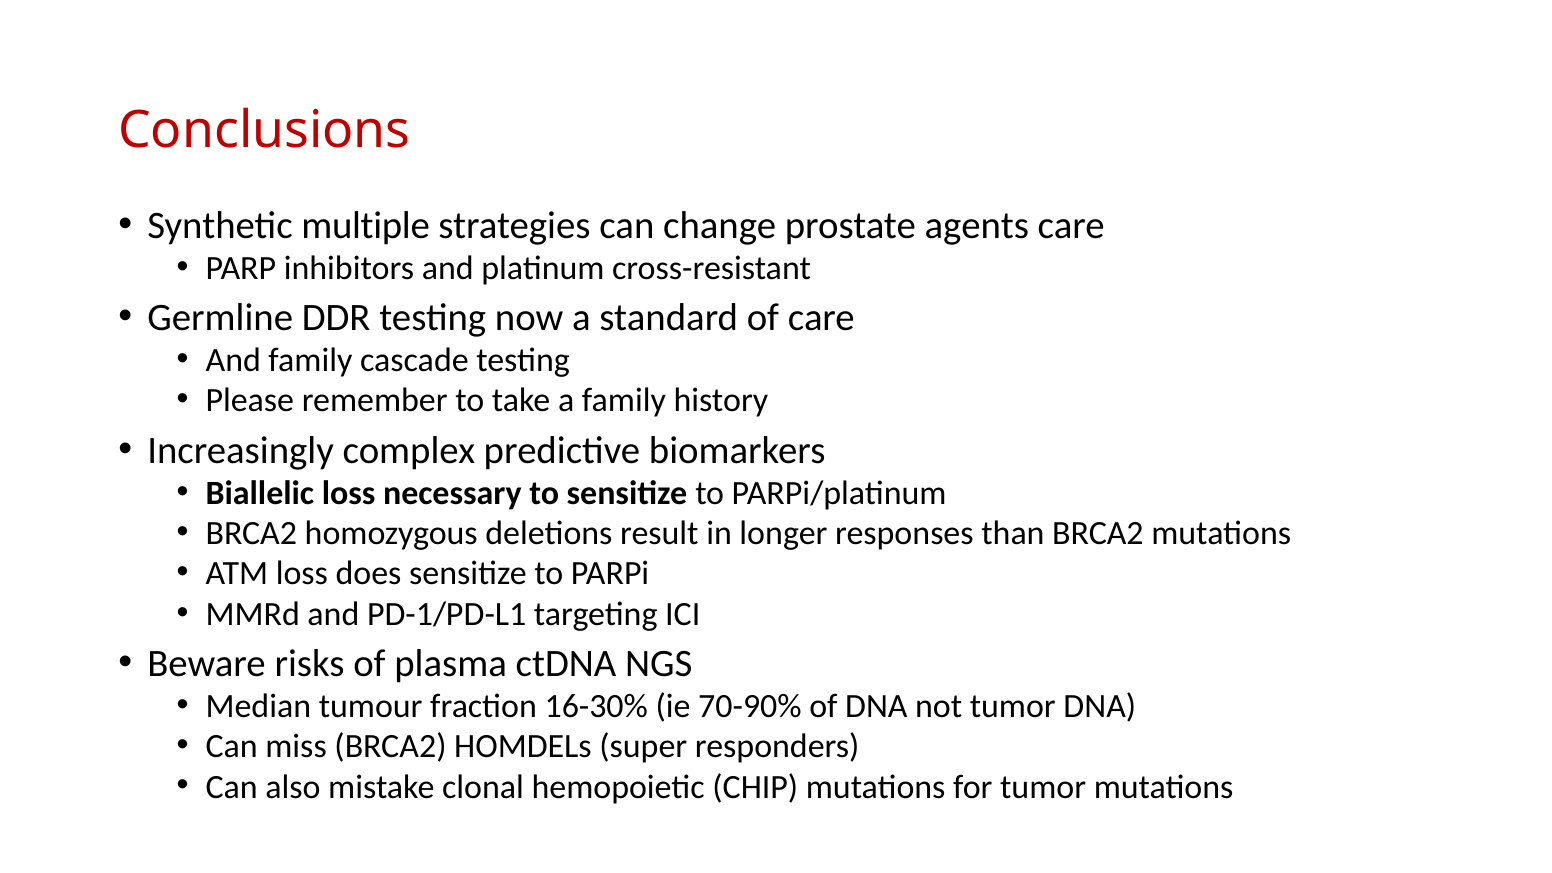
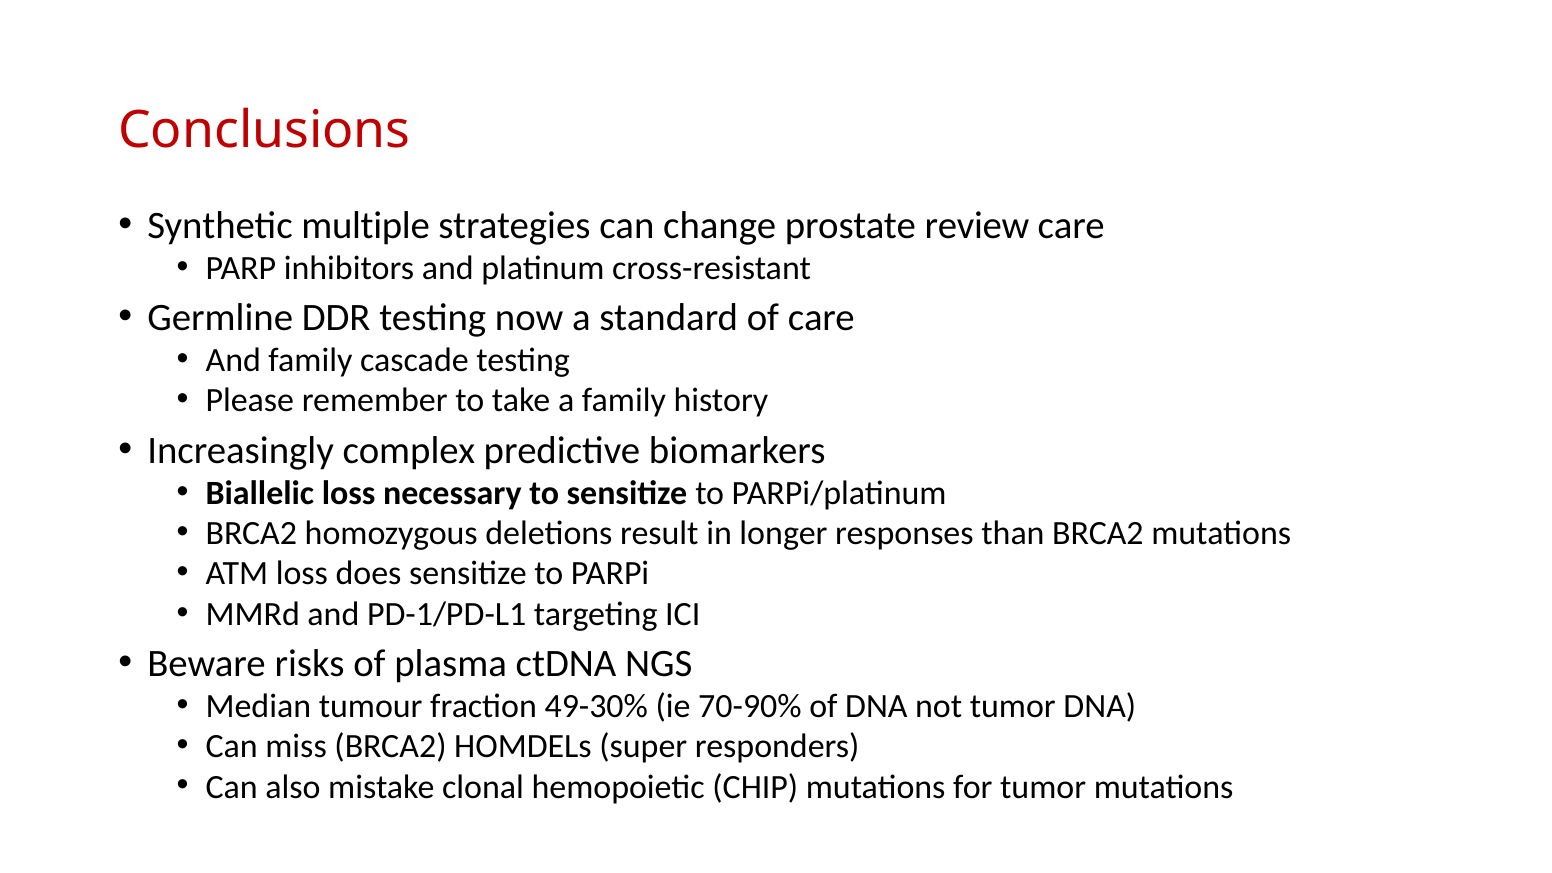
agents: agents -> review
16-30%: 16-30% -> 49-30%
